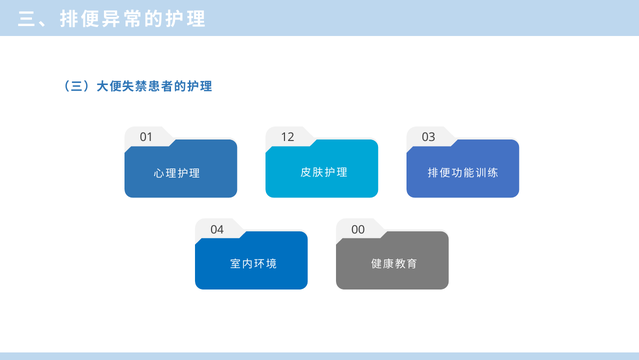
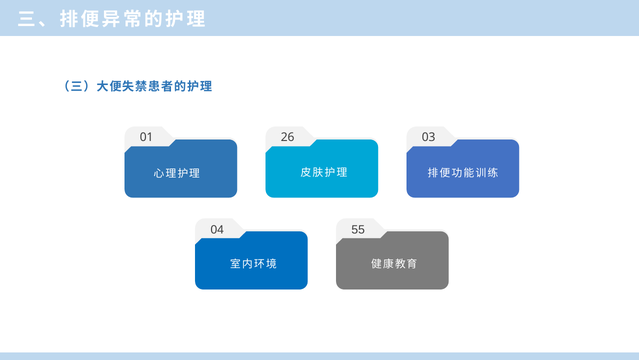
12: 12 -> 26
00: 00 -> 55
